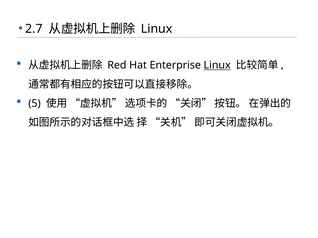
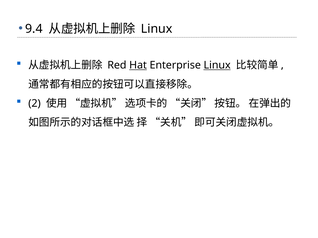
2.7: 2.7 -> 9.4
Hat underline: none -> present
5: 5 -> 2
